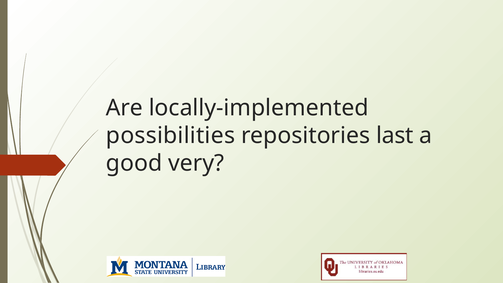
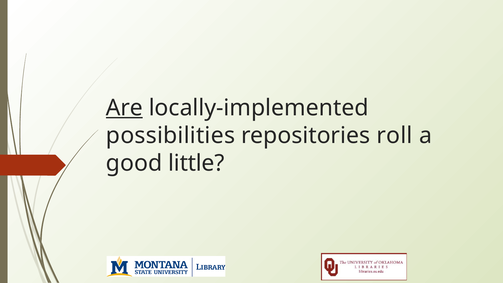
Are underline: none -> present
last: last -> roll
very: very -> little
